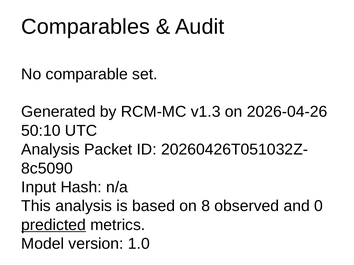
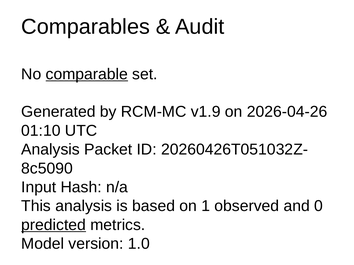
comparable underline: none -> present
v1.3: v1.3 -> v1.9
50:10: 50:10 -> 01:10
8: 8 -> 1
